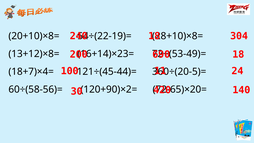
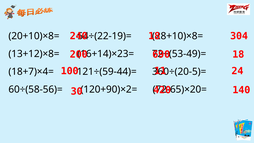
121÷(45-44)=: 121÷(45-44)= -> 121÷(59-44)=
